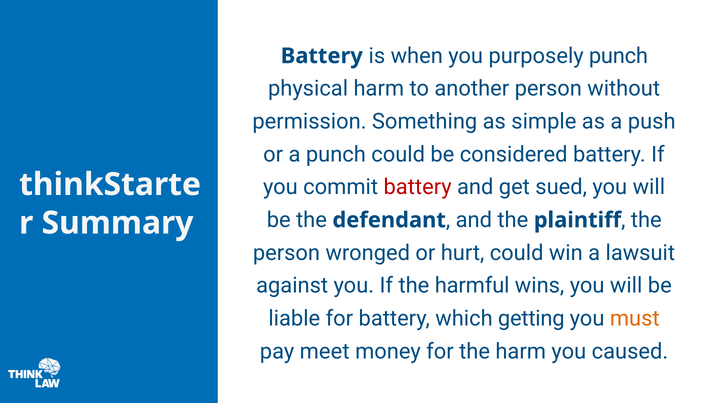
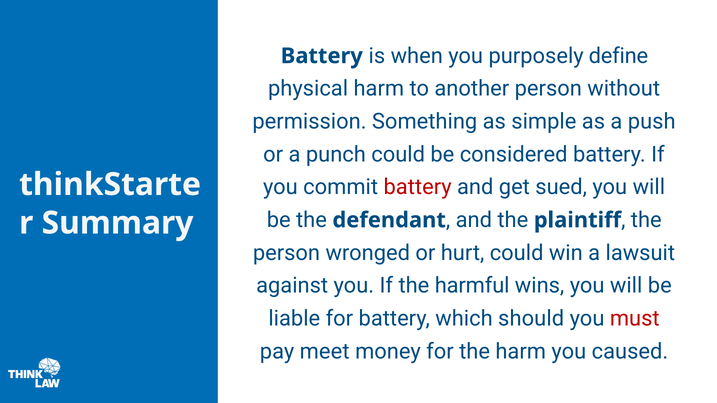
purposely punch: punch -> define
getting: getting -> should
must colour: orange -> red
